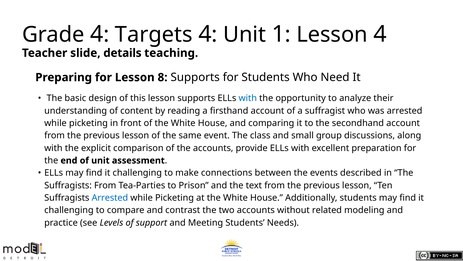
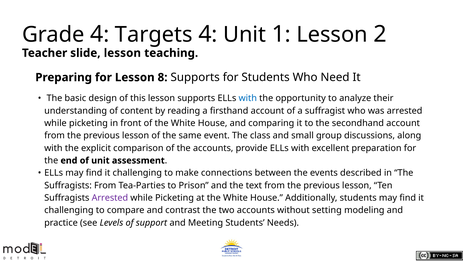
Lesson 4: 4 -> 2
slide details: details -> lesson
Arrested at (110, 197) colour: blue -> purple
related: related -> setting
